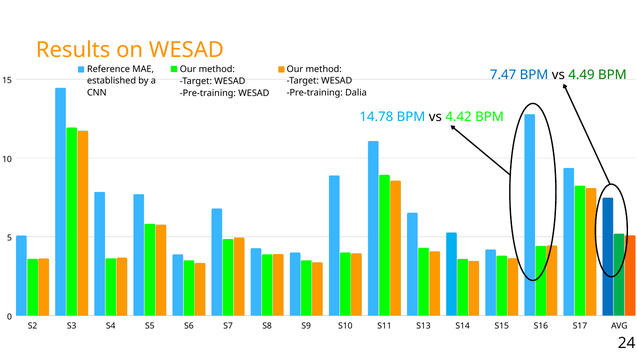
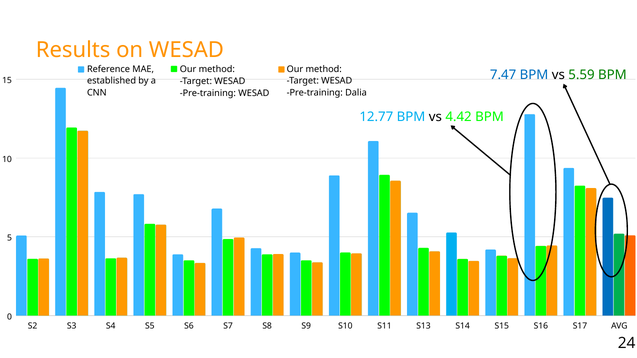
4.49: 4.49 -> 5.59
14.78: 14.78 -> 12.77
